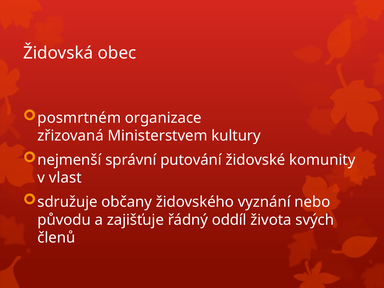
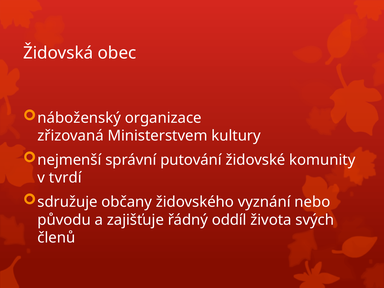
posmrtném: posmrtném -> náboženský
vlast: vlast -> tvrdí
